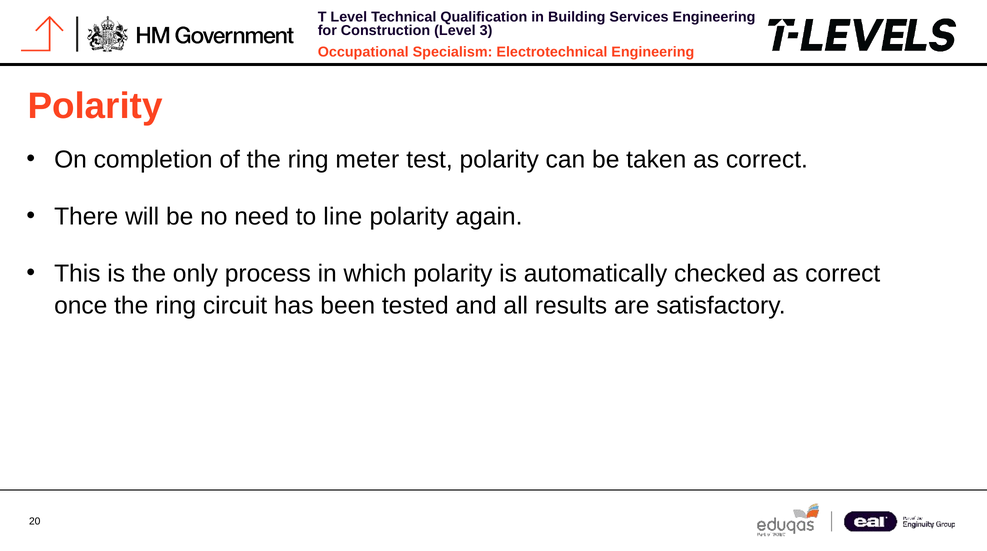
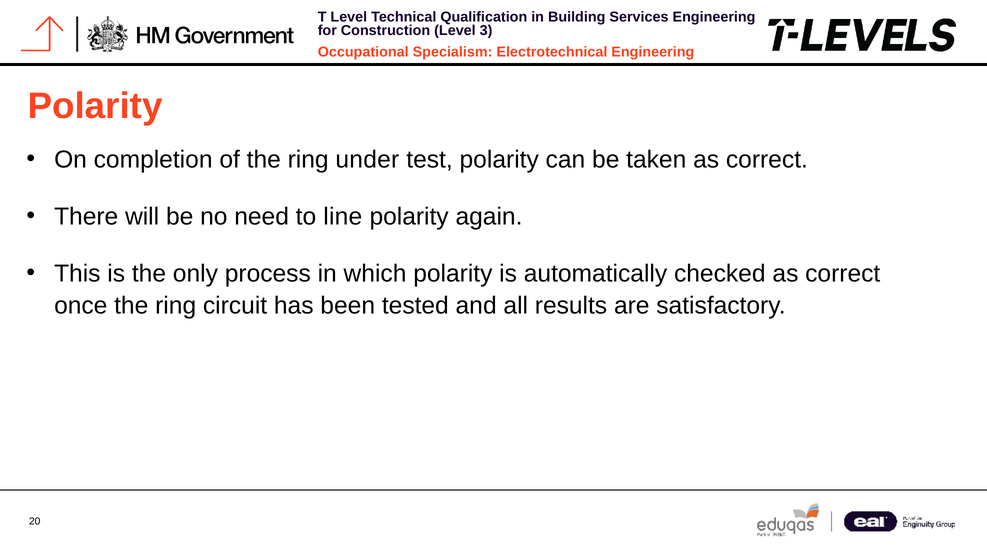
meter: meter -> under
